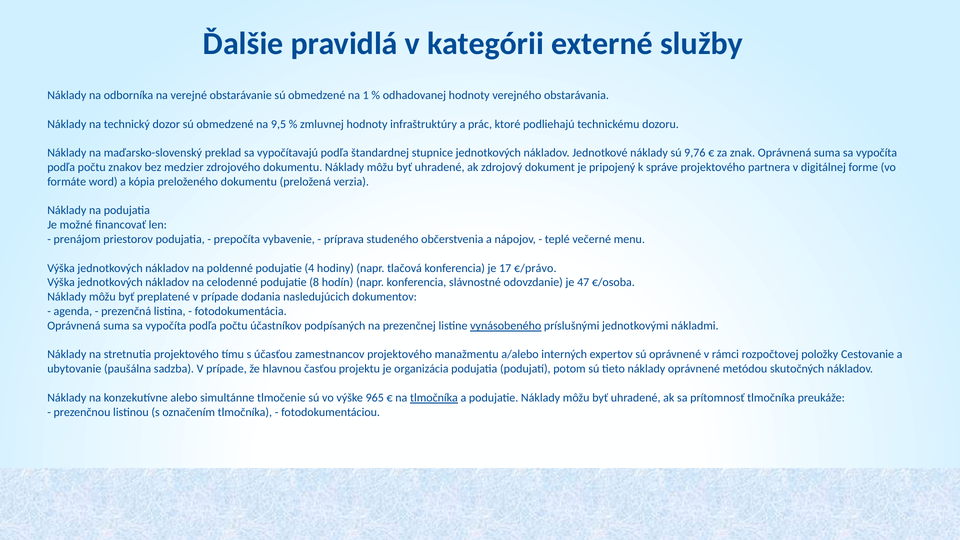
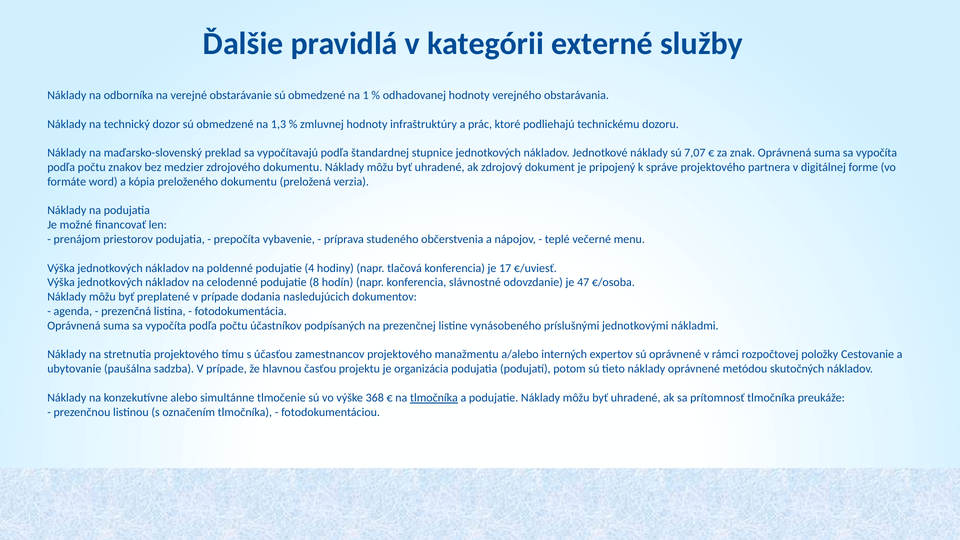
9,5: 9,5 -> 1,3
9,76: 9,76 -> 7,07
€/právo: €/právo -> €/uviesť
vynásobeného underline: present -> none
965: 965 -> 368
